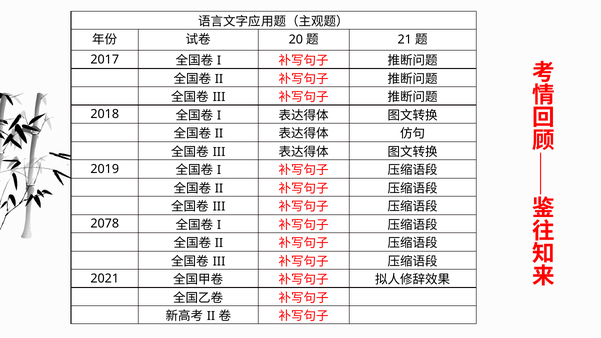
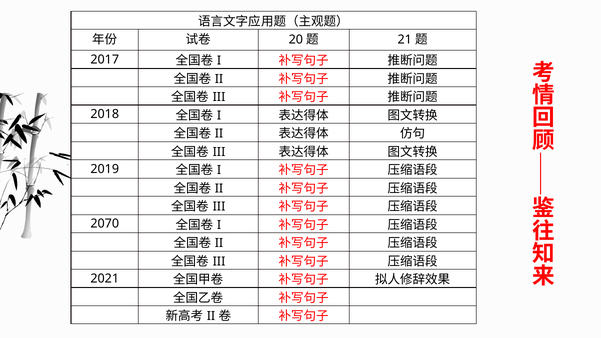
2078: 2078 -> 2070
